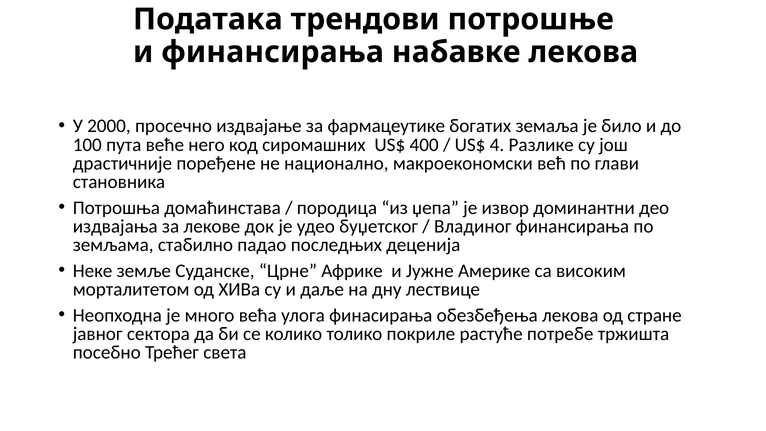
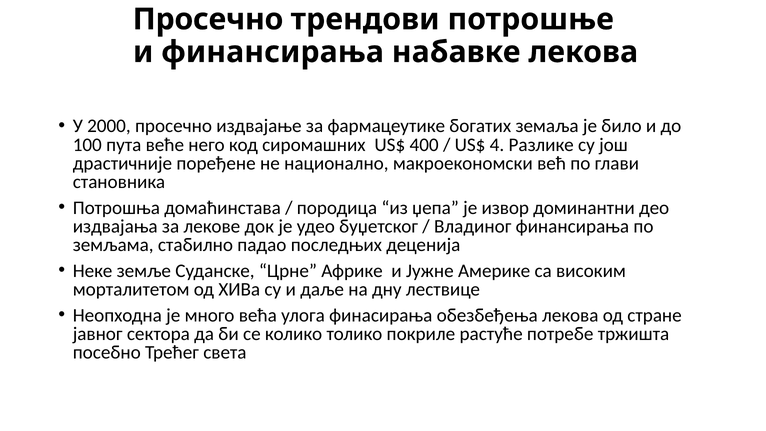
Података at (208, 19): Података -> Просечно
